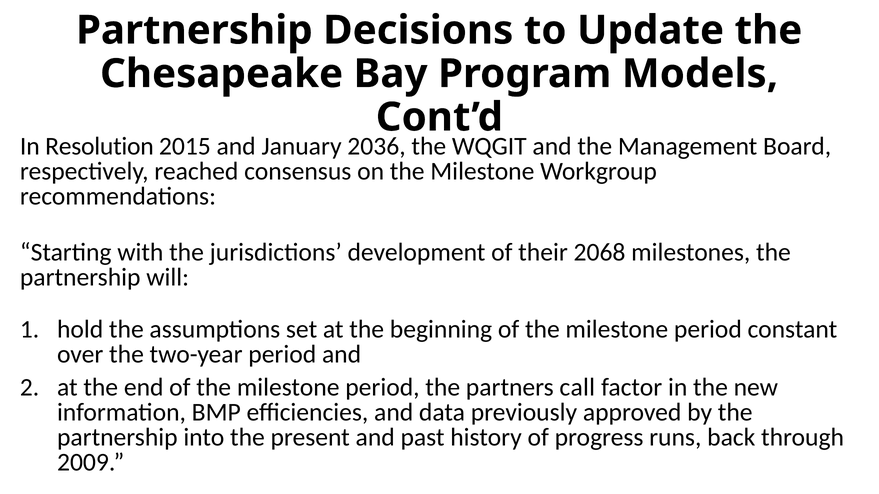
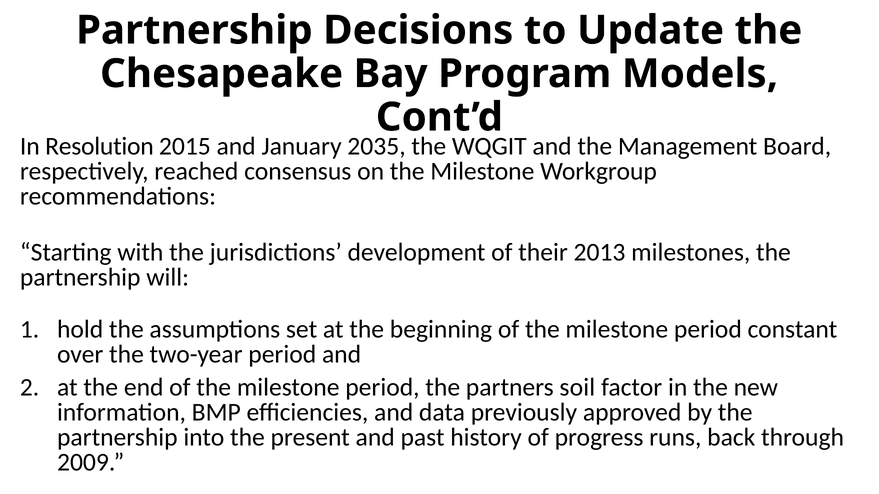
2036: 2036 -> 2035
2068: 2068 -> 2013
call: call -> soil
